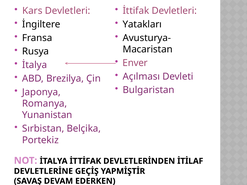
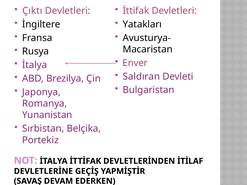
Kars: Kars -> Çıktı
Açılması: Açılması -> Saldıran
